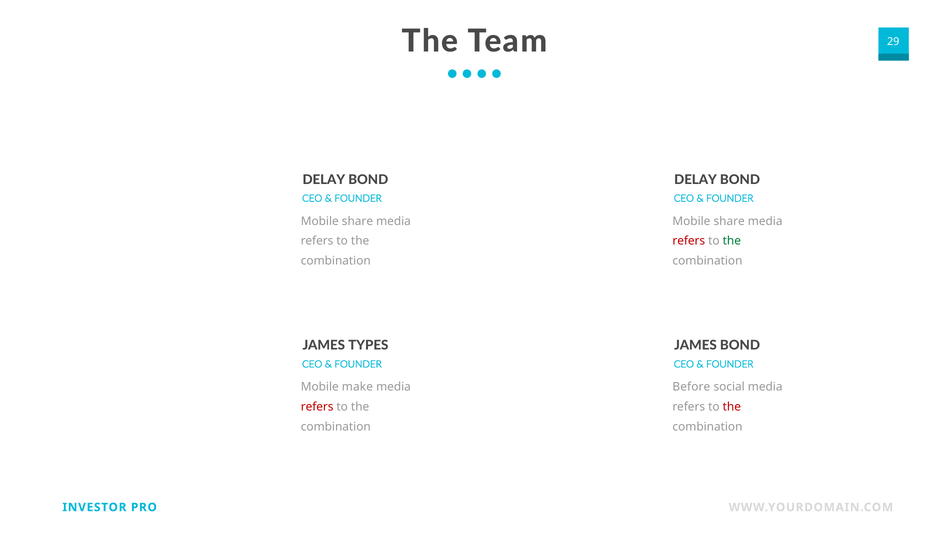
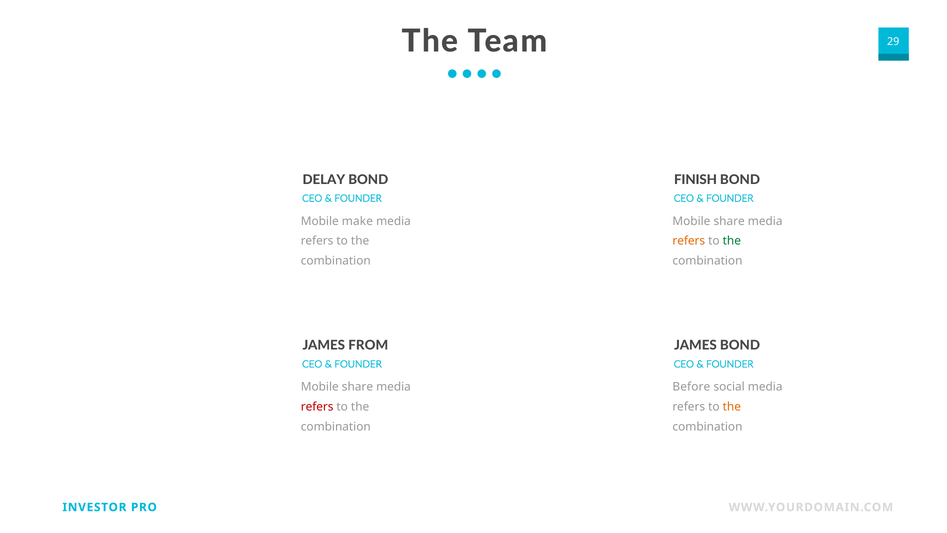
DELAY at (696, 180): DELAY -> FINISH
share at (357, 221): share -> make
refers at (689, 241) colour: red -> orange
TYPES: TYPES -> FROM
make at (357, 387): make -> share
the at (732, 407) colour: red -> orange
